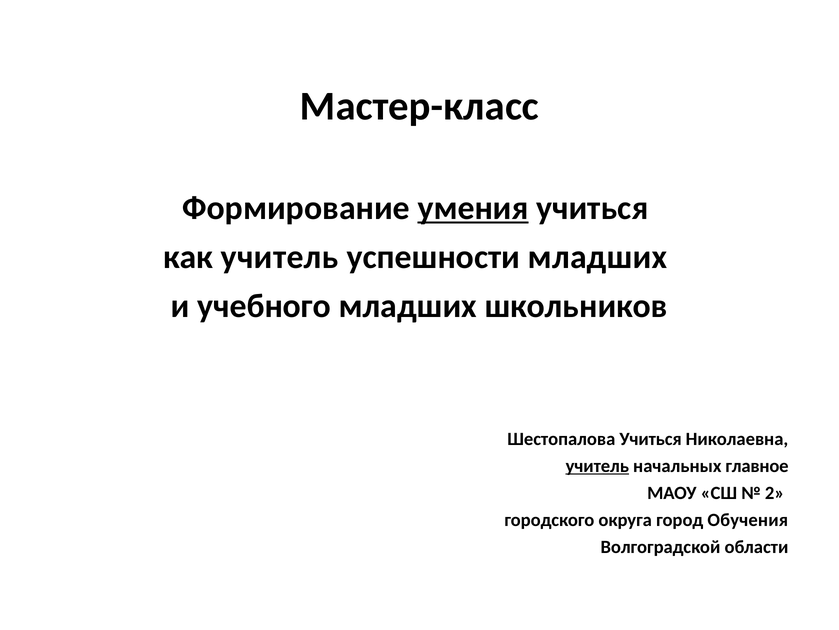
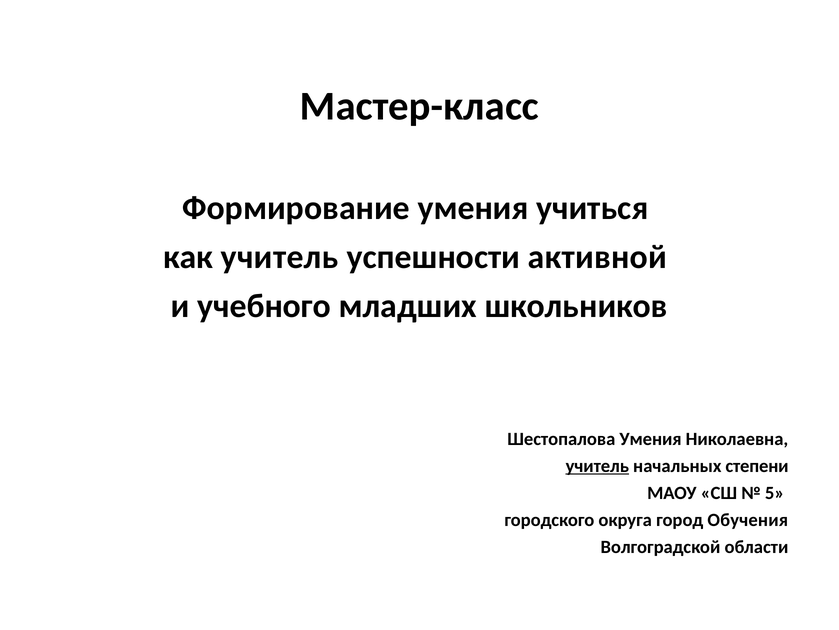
умения at (473, 208) underline: present -> none
успешности младших: младших -> активной
Шестопалова Учиться: Учиться -> Умения
главное: главное -> степени
2: 2 -> 5
